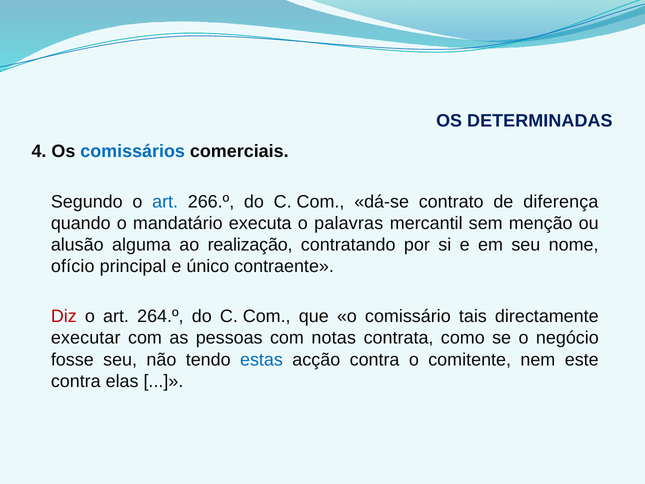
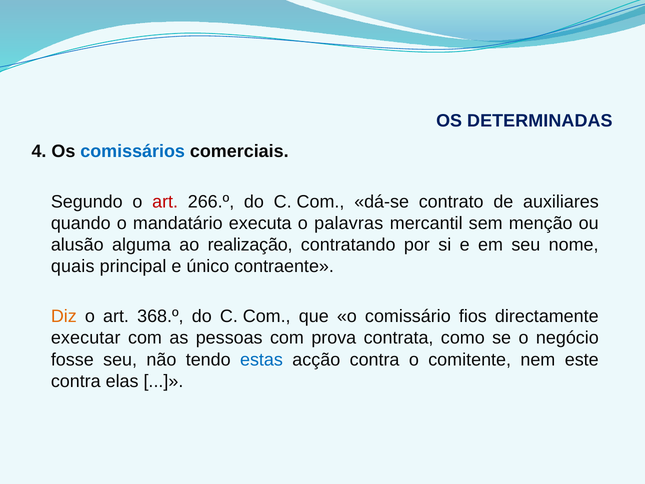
art at (165, 201) colour: blue -> red
diferença: diferença -> auxiliares
ofício: ofício -> quais
Diz colour: red -> orange
264.º: 264.º -> 368.º
tais: tais -> fios
notas: notas -> prova
